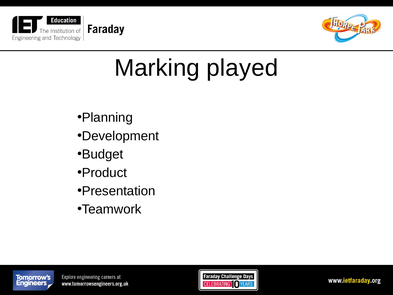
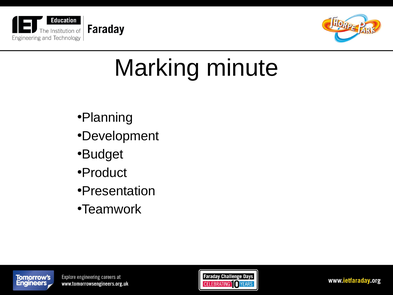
played: played -> minute
